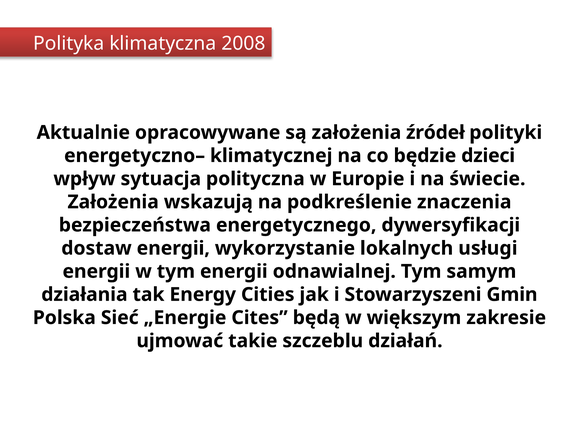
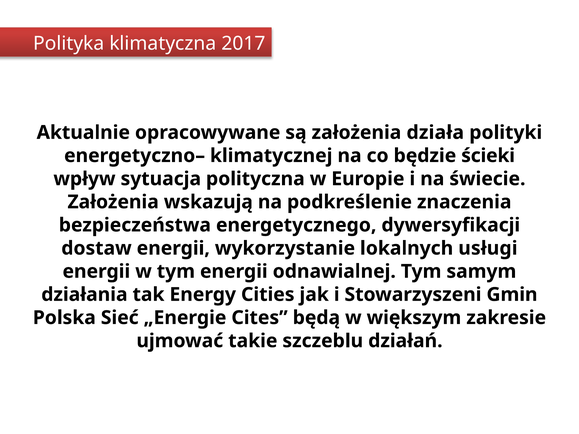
2008: 2008 -> 2017
źródeł: źródeł -> działa
dzieci: dzieci -> ścieki
